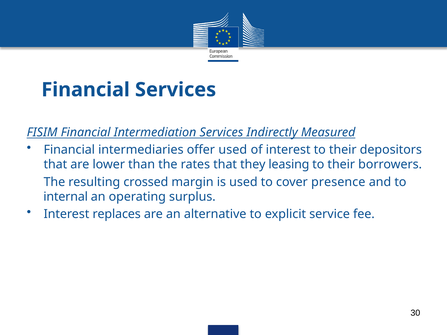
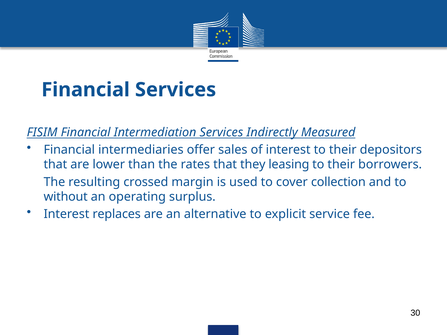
offer used: used -> sales
presence: presence -> collection
internal: internal -> without
